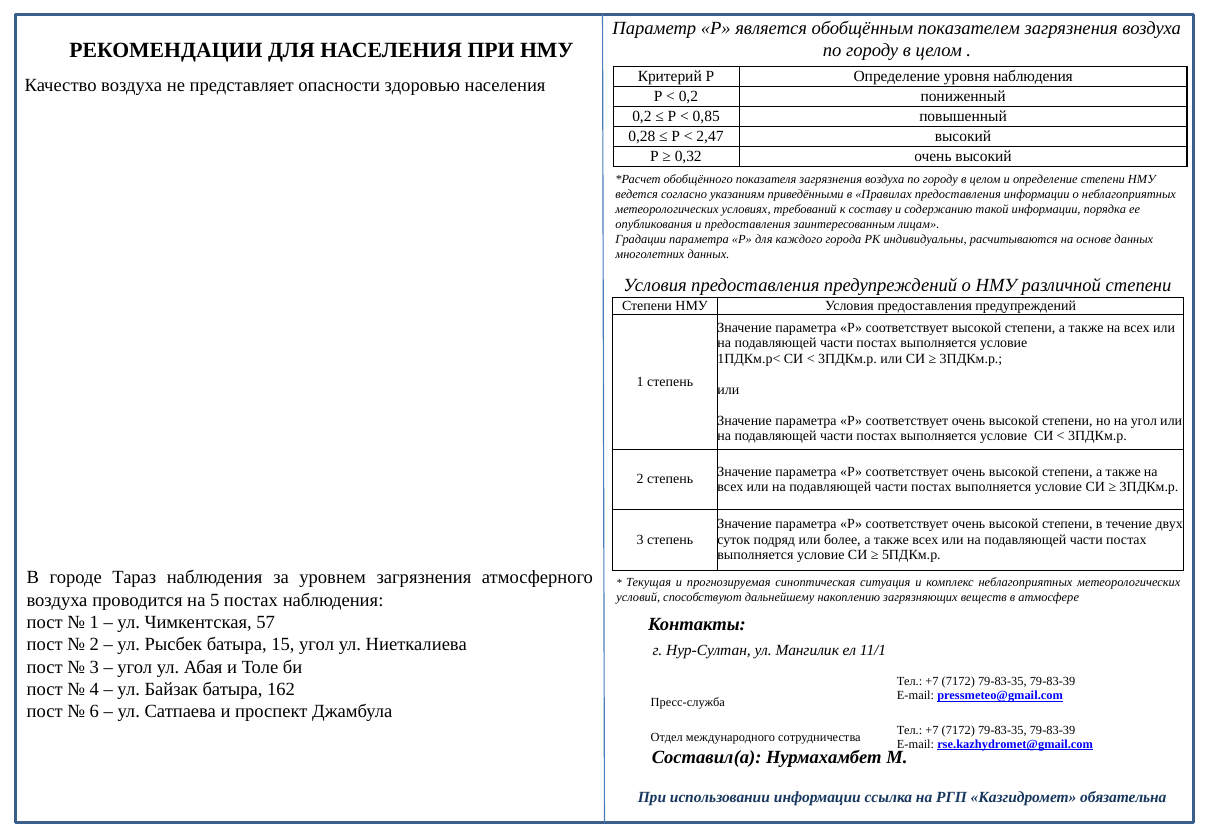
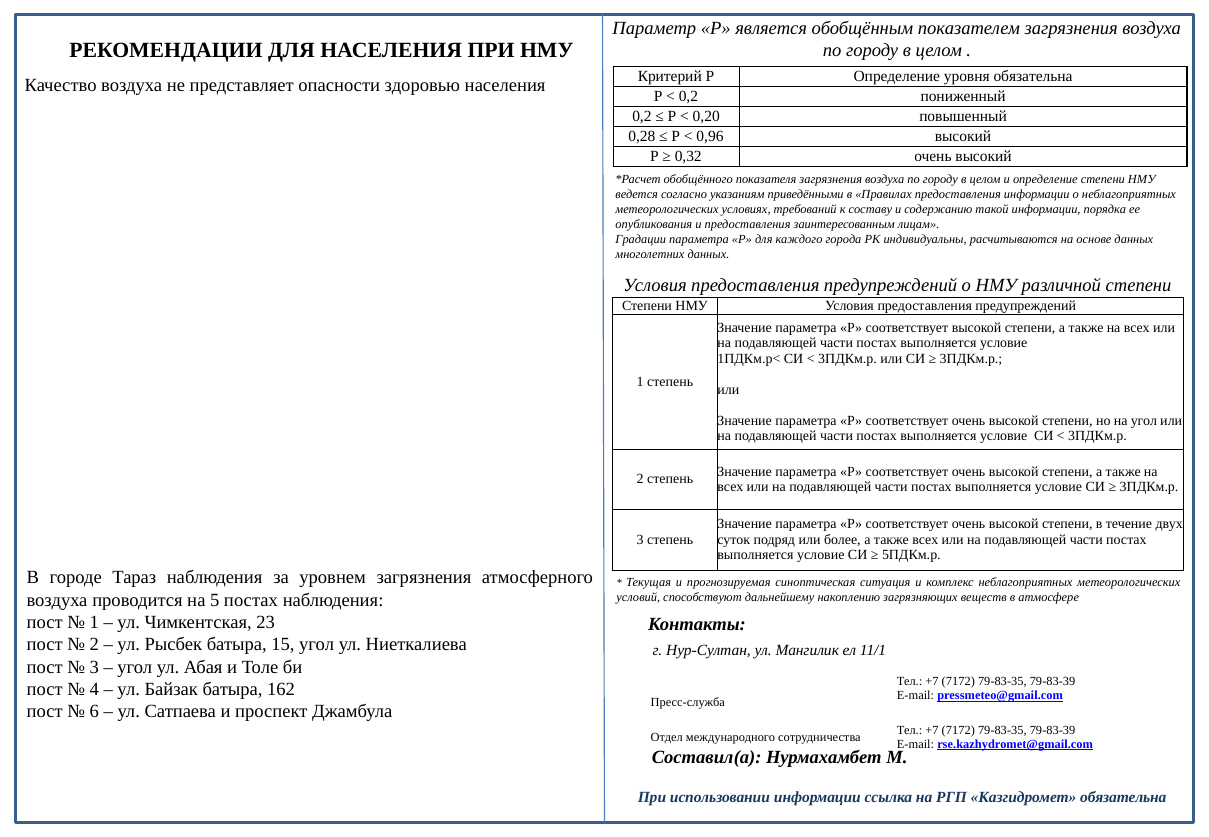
уровня наблюдения: наблюдения -> обязательна
0,85: 0,85 -> 0,20
2,47: 2,47 -> 0,96
57: 57 -> 23
